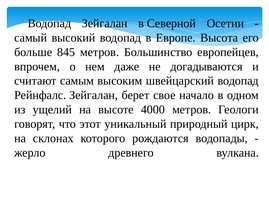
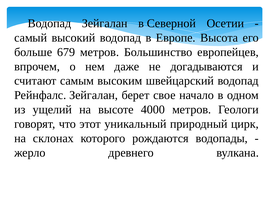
845: 845 -> 679
